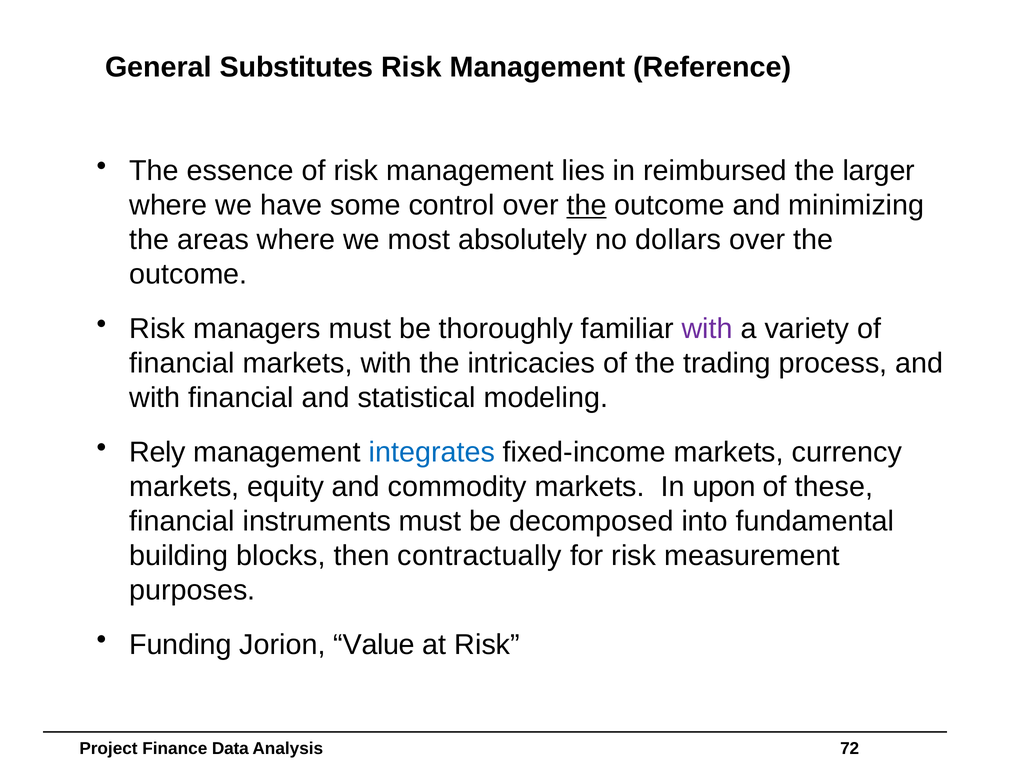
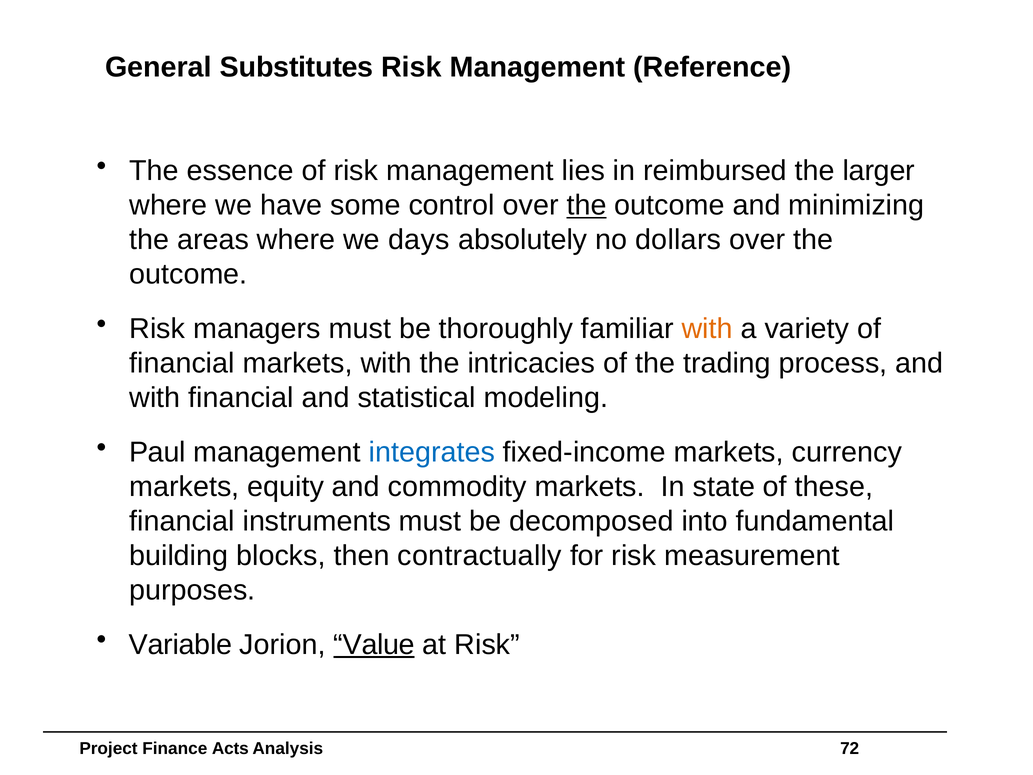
most: most -> days
with at (707, 329) colour: purple -> orange
Rely: Rely -> Paul
upon: upon -> state
Funding: Funding -> Variable
Value underline: none -> present
Data: Data -> Acts
